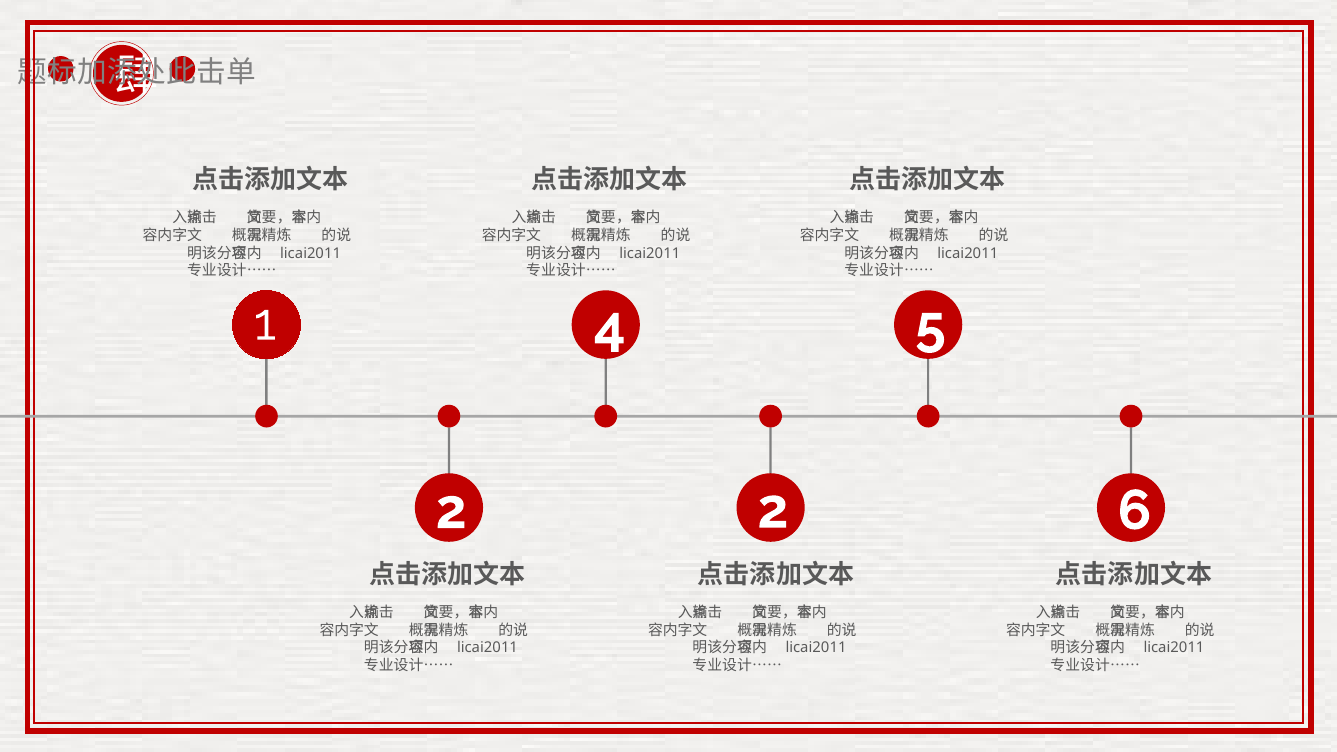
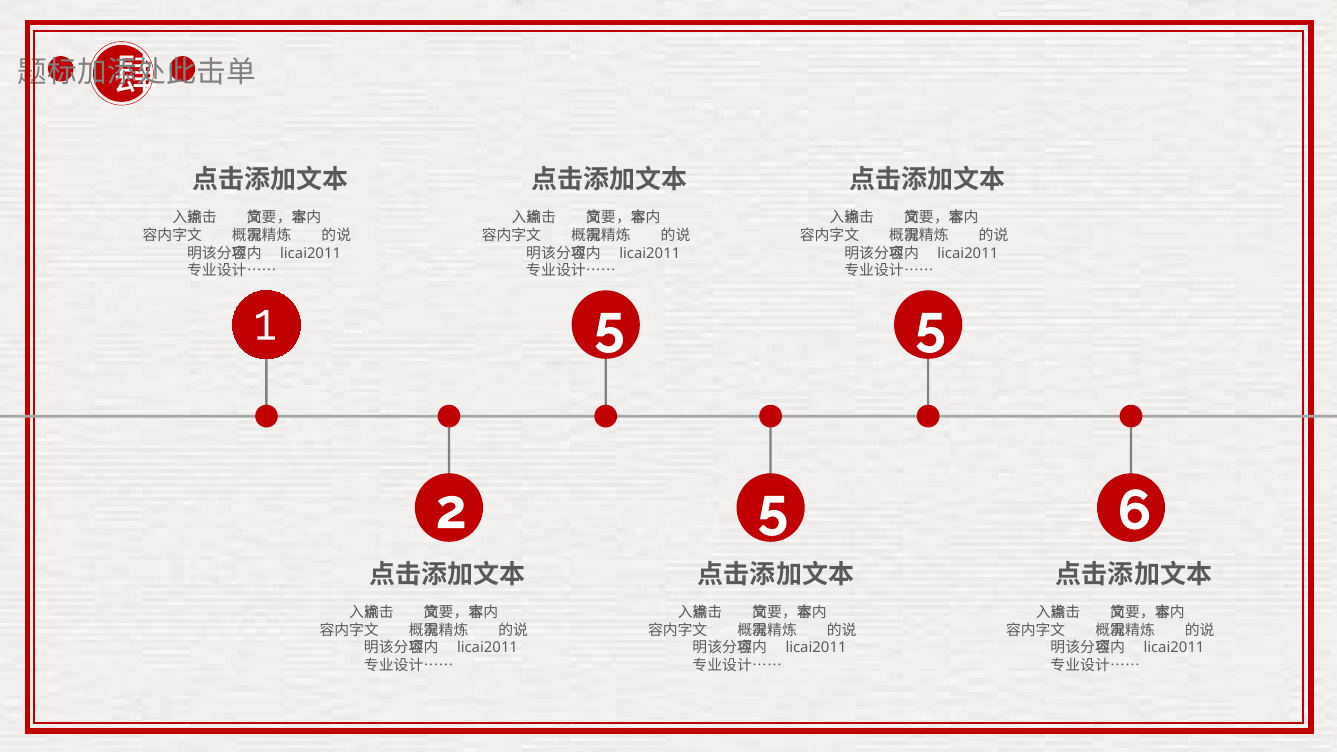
1 4: 4 -> 5
2 2: 2 -> 5
